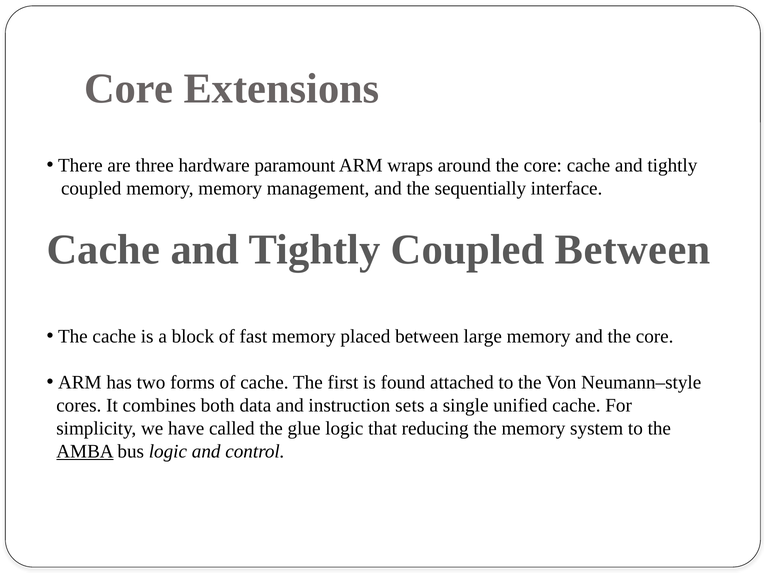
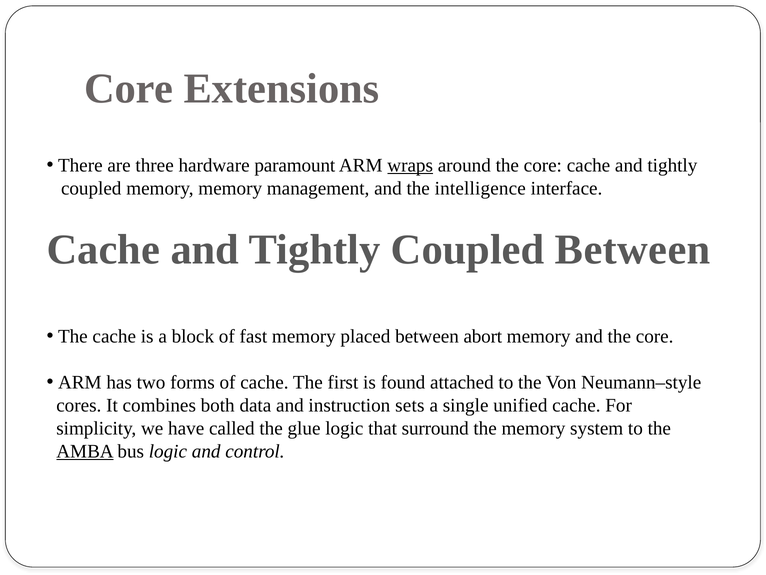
wraps underline: none -> present
sequentially: sequentially -> intelligence
large: large -> abort
reducing: reducing -> surround
